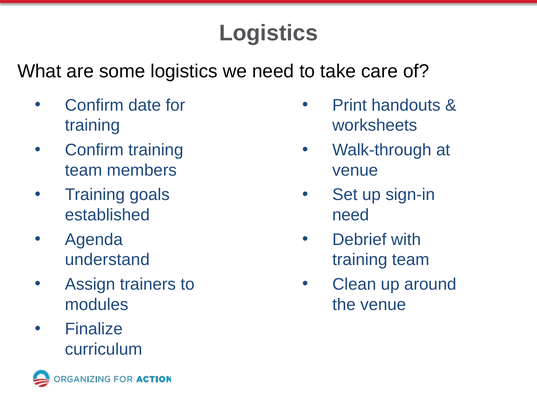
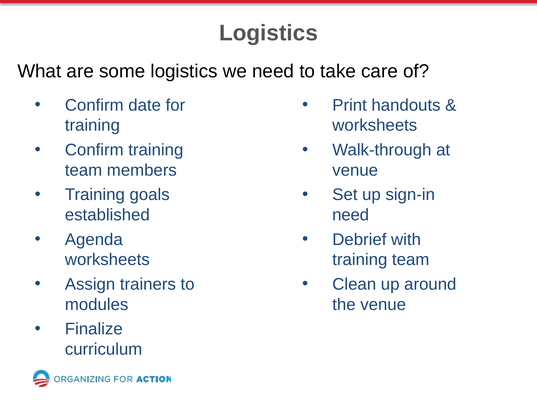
understand at (107, 260): understand -> worksheets
